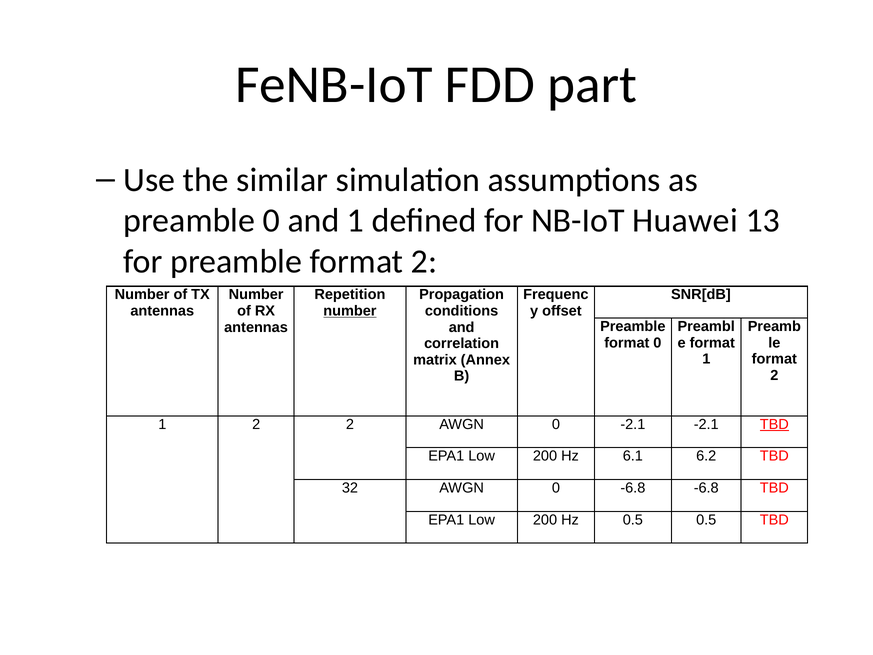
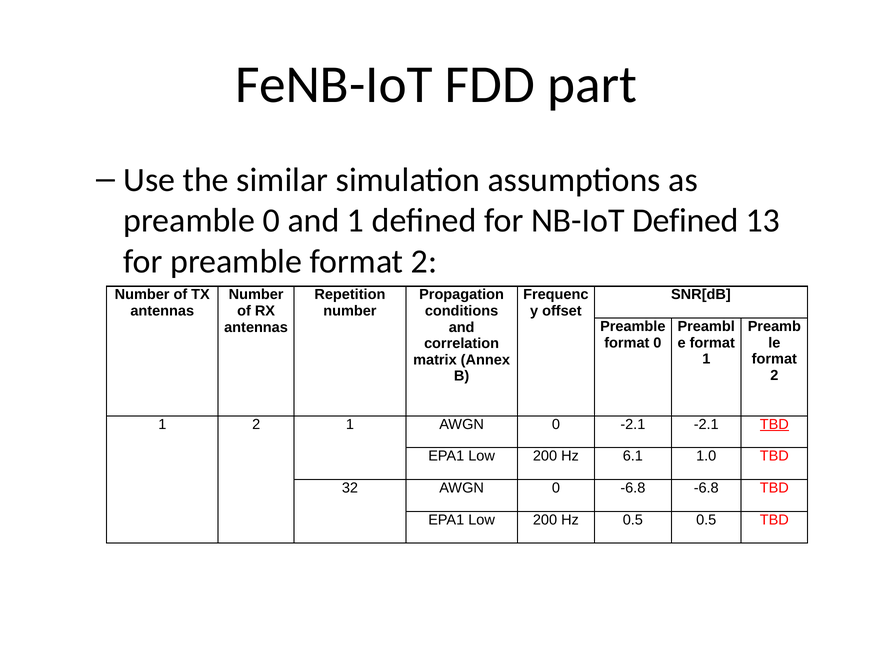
NB-IoT Huawei: Huawei -> Defined
number at (350, 311) underline: present -> none
1 2 2: 2 -> 1
6.2: 6.2 -> 1.0
